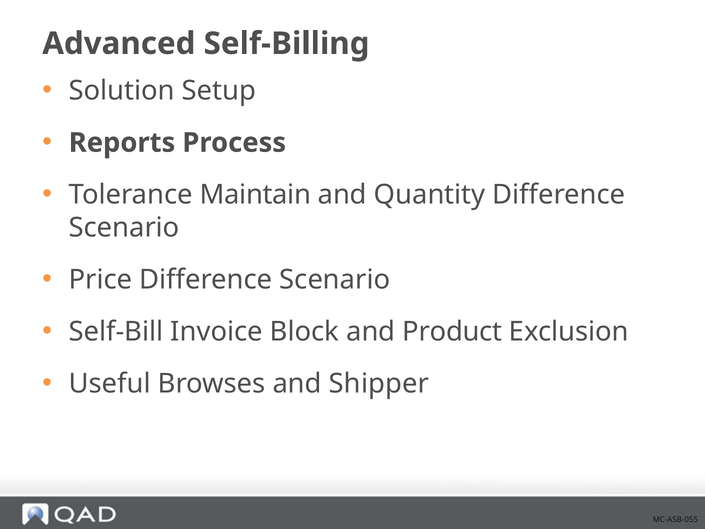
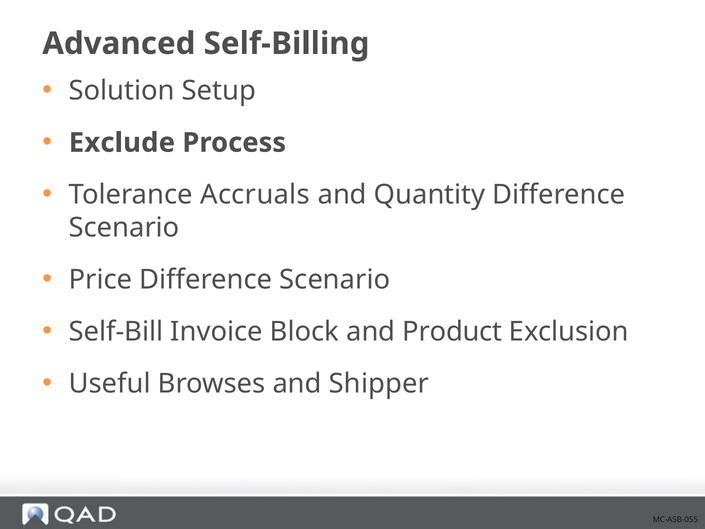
Reports: Reports -> Exclude
Maintain: Maintain -> Accruals
